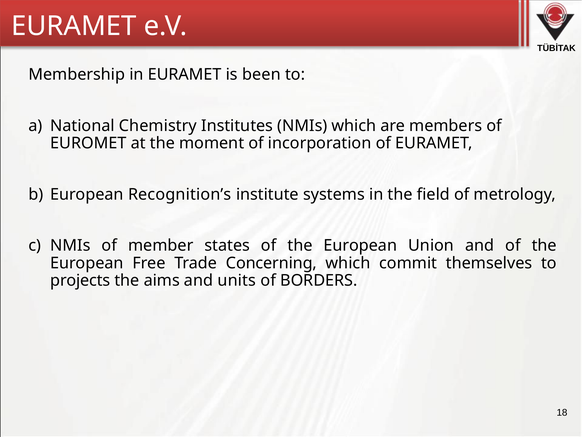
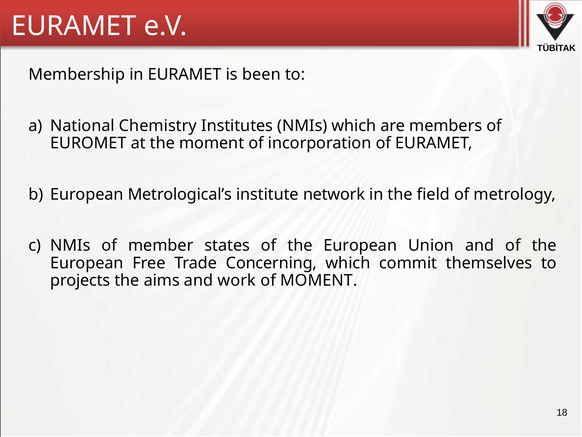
Recognition’s: Recognition’s -> Metrological’s
systems: systems -> network
units: units -> work
of BORDERS: BORDERS -> MOMENT
